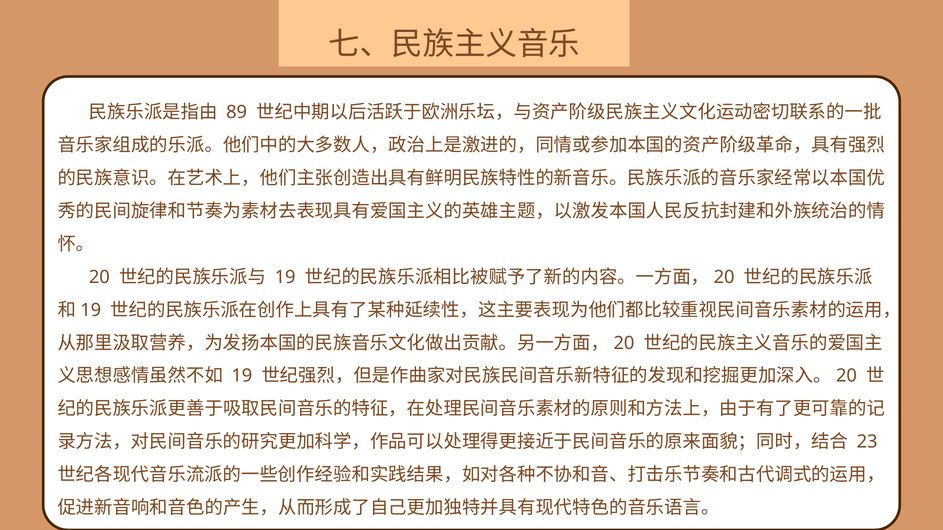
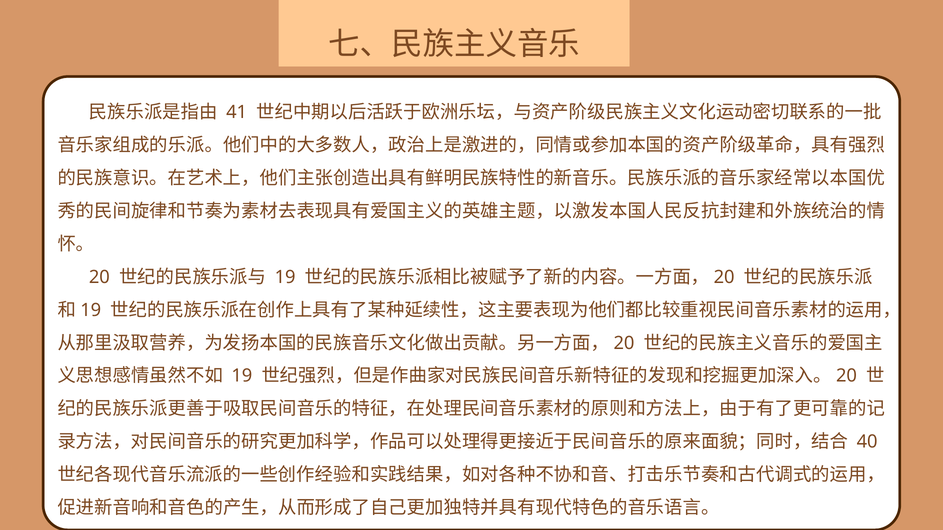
89: 89 -> 41
23: 23 -> 40
